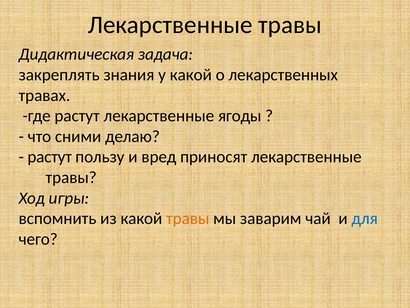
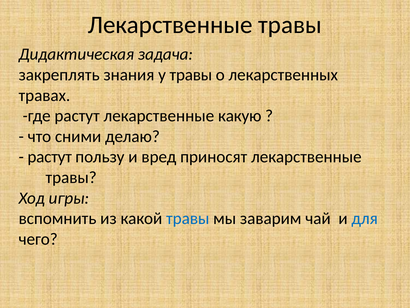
у какой: какой -> травы
ягоды: ягоды -> какую
травы at (188, 218) colour: orange -> blue
